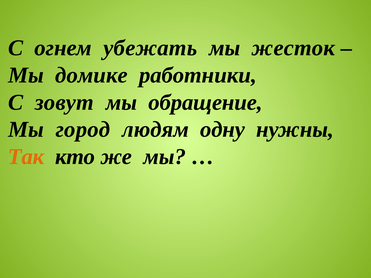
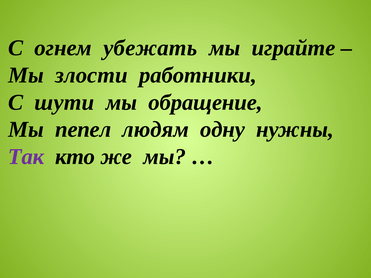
жесток: жесток -> играйте
домике: домике -> злости
зовут: зовут -> шути
город: город -> пепел
Так colour: orange -> purple
